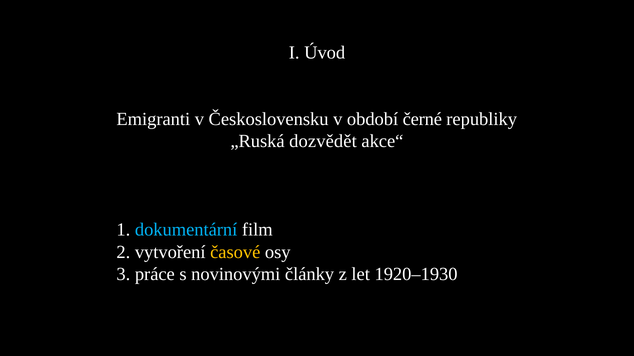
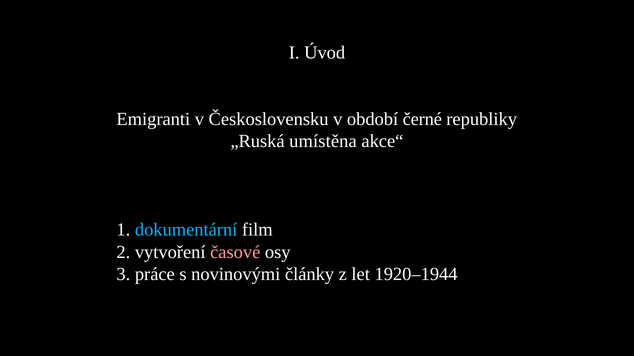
dozvědět: dozvědět -> umístěna
časové colour: yellow -> pink
1920–1930: 1920–1930 -> 1920–1944
